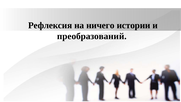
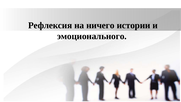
преобразований: преобразований -> эмоционального
